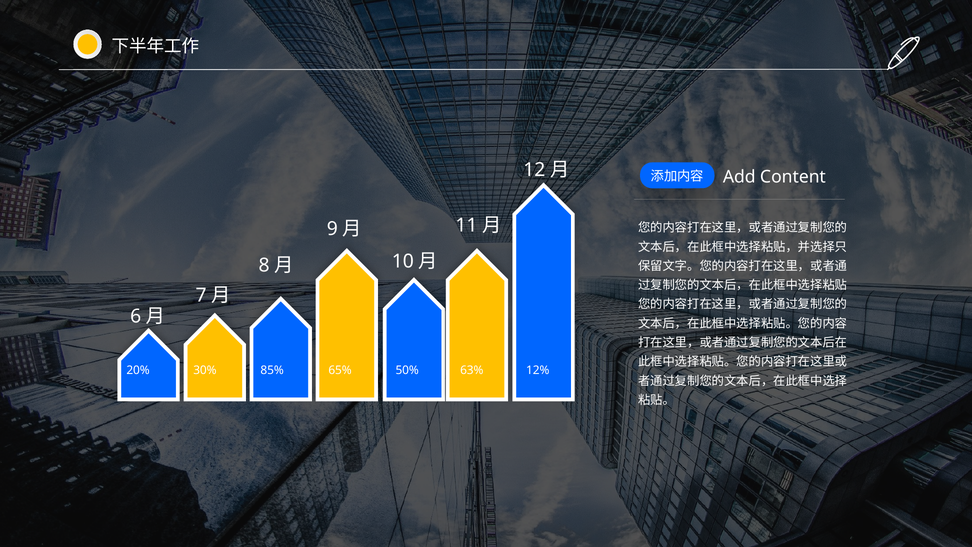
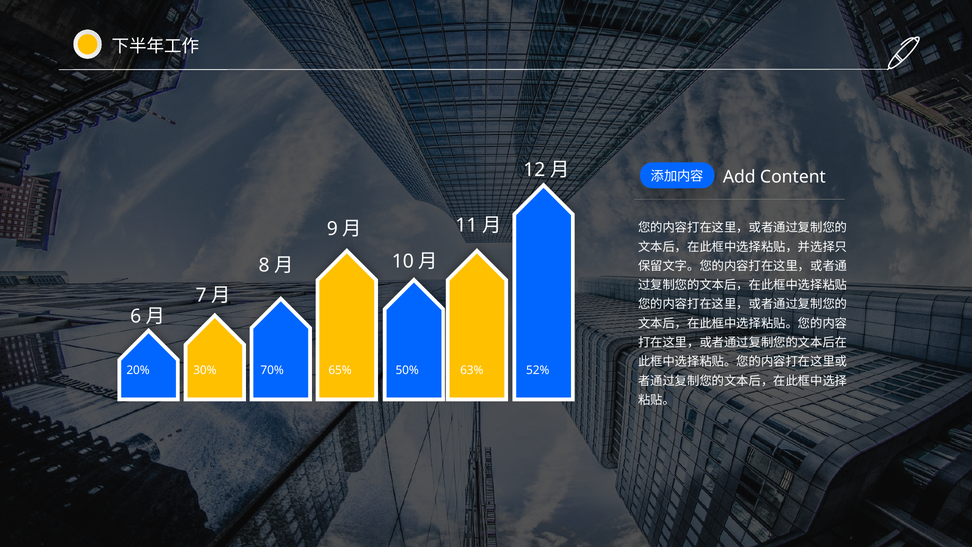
85%: 85% -> 70%
12%: 12% -> 52%
